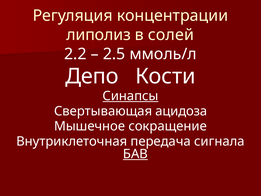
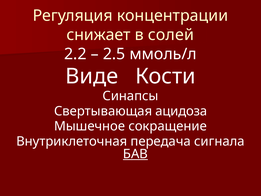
липолиз: липолиз -> снижает
Депо: Депо -> Виде
Синапсы underline: present -> none
